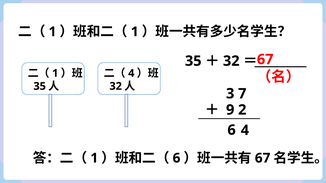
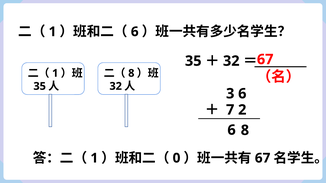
1 at (135, 32): 1 -> 6
4 at (131, 73): 4 -> 8
3 7: 7 -> 6
9: 9 -> 7
6 4: 4 -> 8
6 at (177, 158): 6 -> 0
